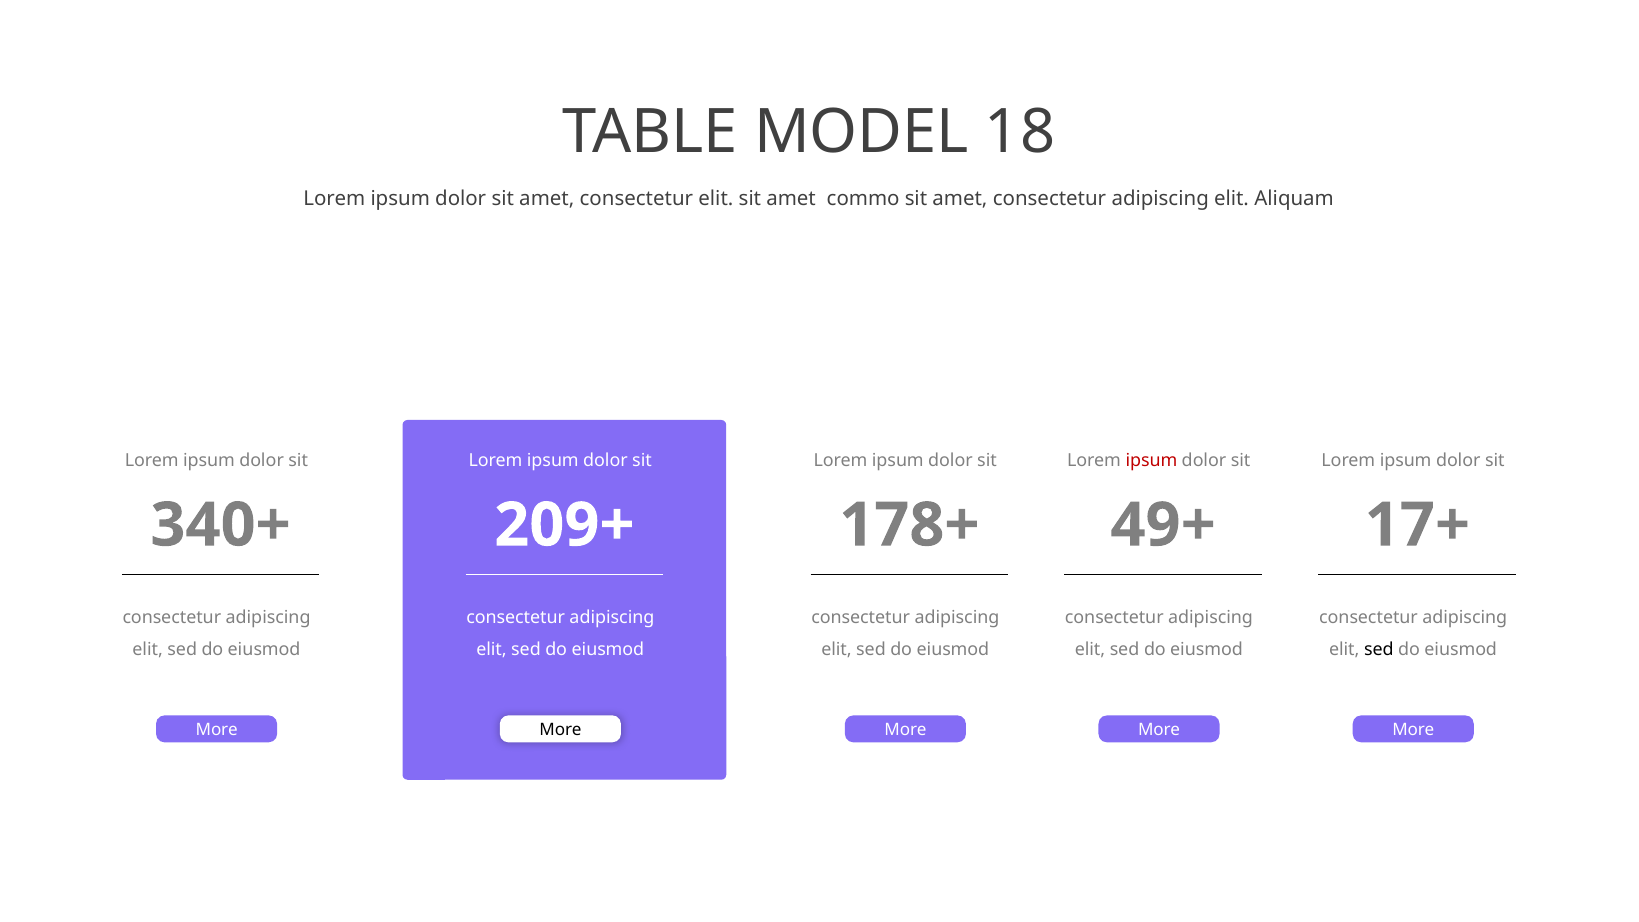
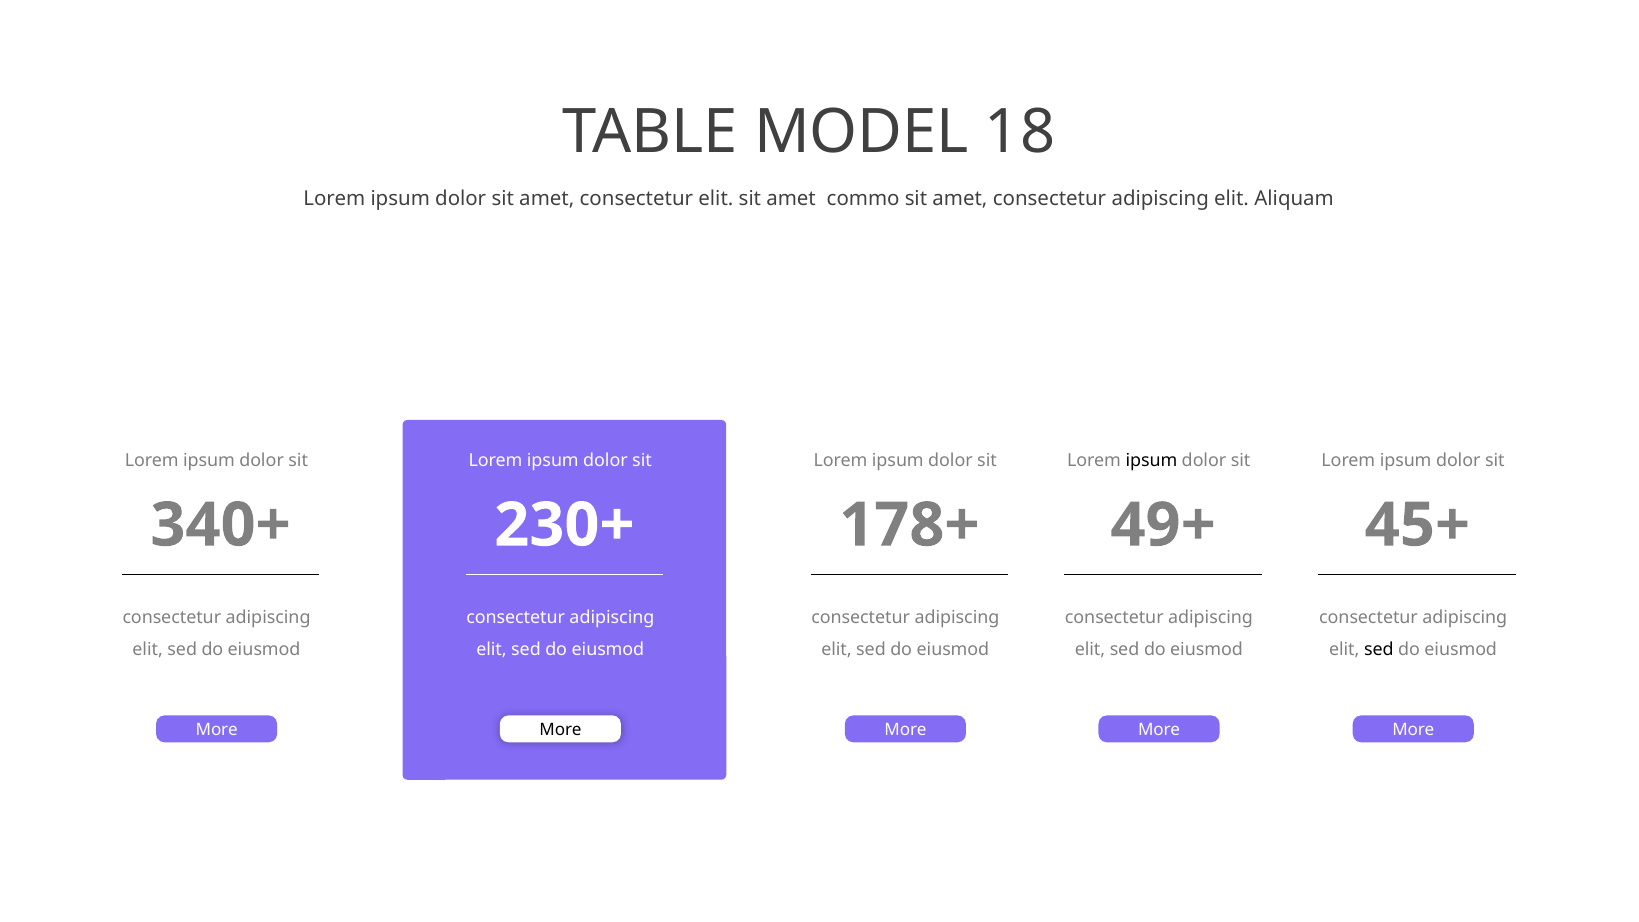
ipsum at (1151, 460) colour: red -> black
209+: 209+ -> 230+
17+: 17+ -> 45+
